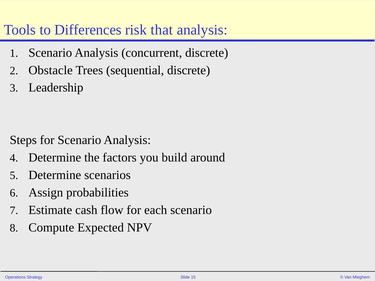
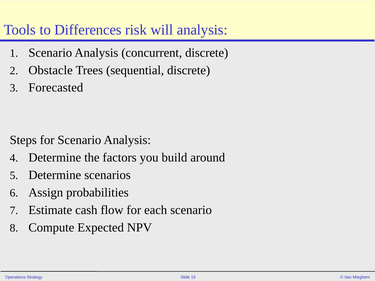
that: that -> will
Leadership: Leadership -> Forecasted
